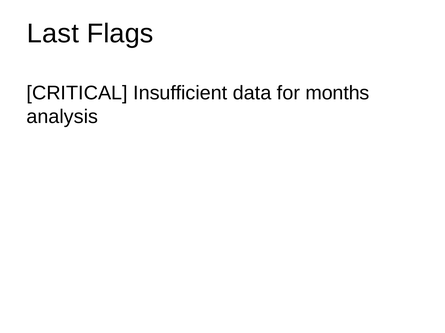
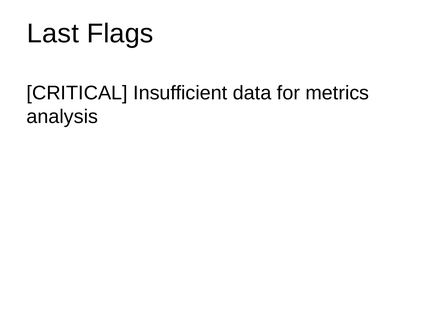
months: months -> metrics
